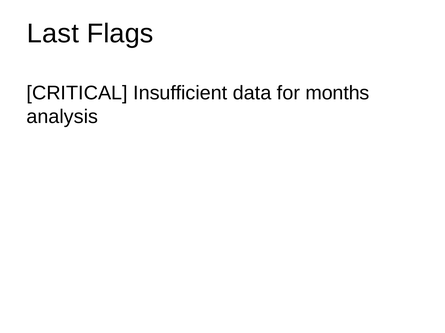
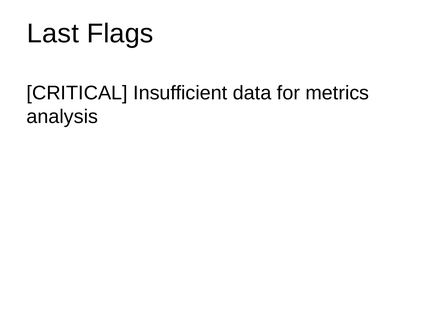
months: months -> metrics
